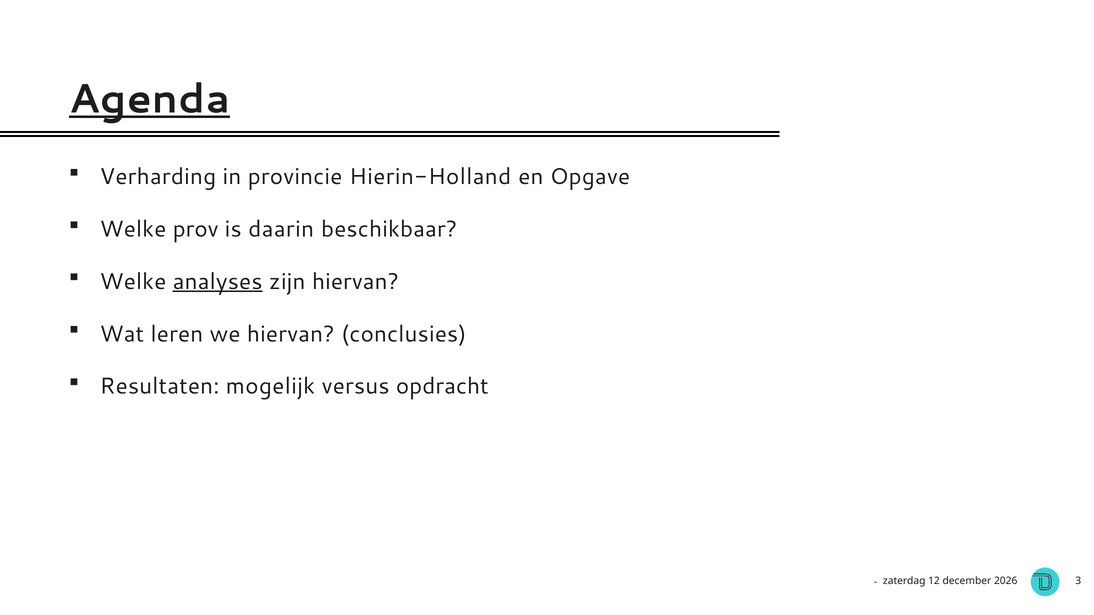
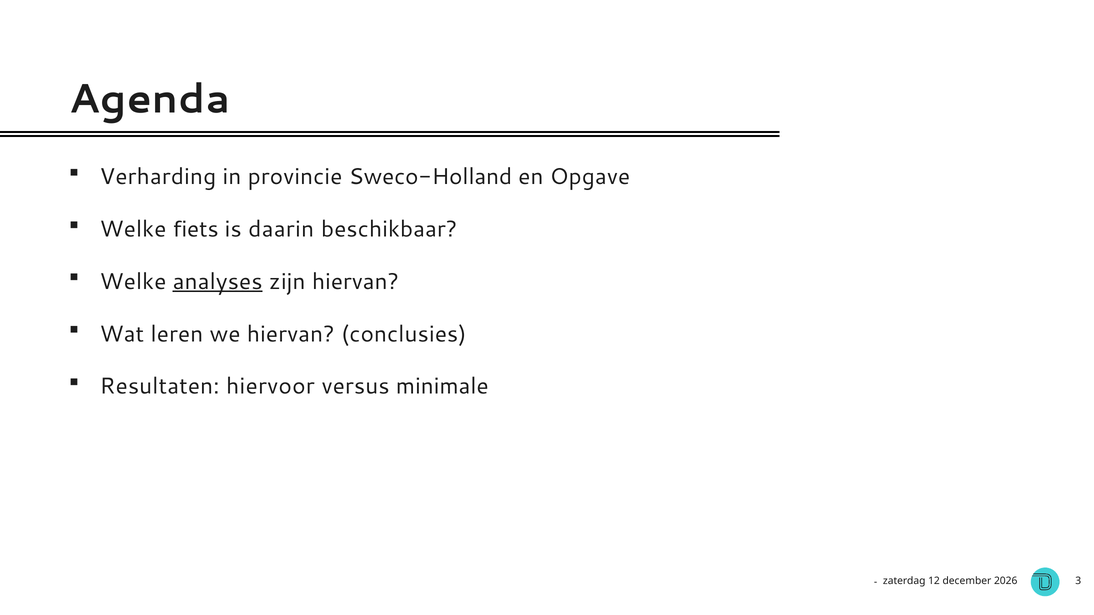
Agenda underline: present -> none
Hierin-Holland: Hierin-Holland -> Sweco-Holland
prov: prov -> fiets
mogelijk: mogelijk -> hiervoor
opdracht: opdracht -> minimale
